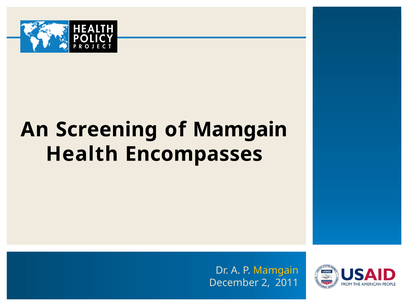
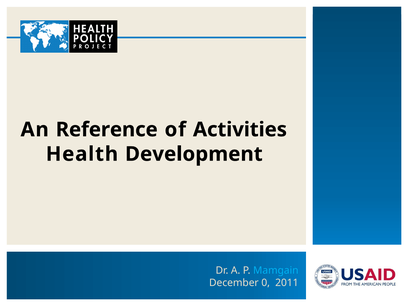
Screening: Screening -> Reference
of Mamgain: Mamgain -> Activities
Encompasses: Encompasses -> Development
Mamgain at (276, 271) colour: yellow -> light blue
2: 2 -> 0
